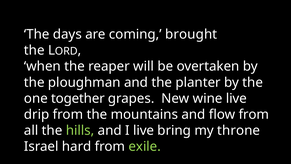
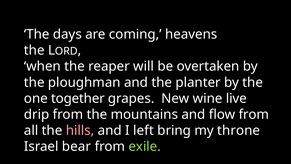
brought: brought -> heavens
hills colour: light green -> pink
I live: live -> left
hard: hard -> bear
